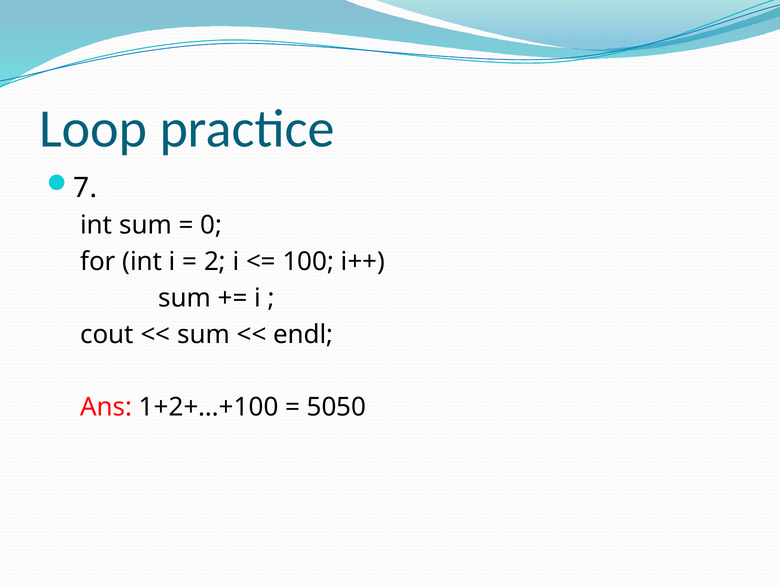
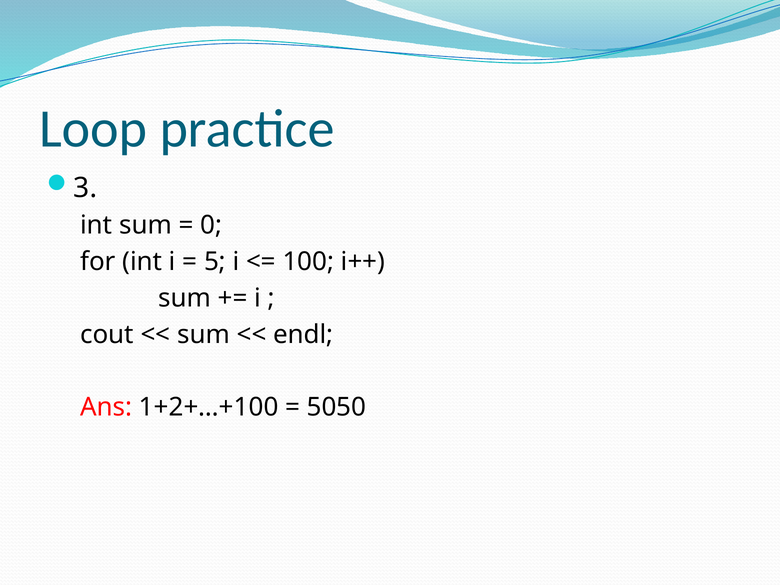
7: 7 -> 3
2: 2 -> 5
